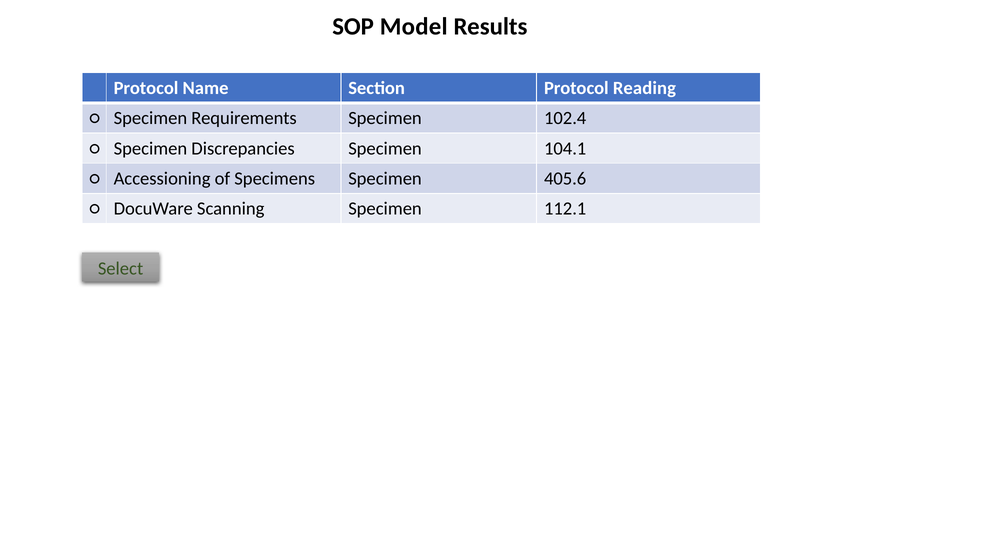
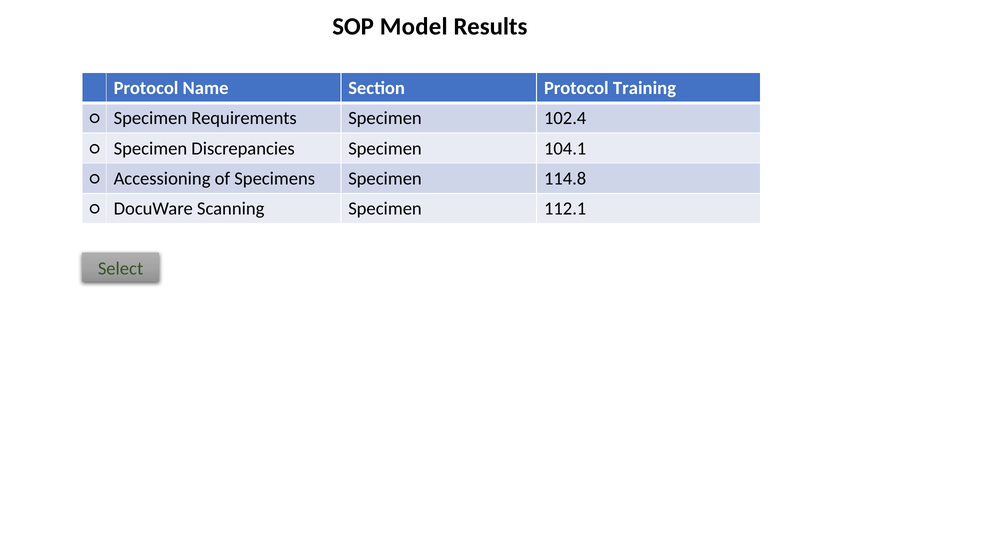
Reading: Reading -> Training
405.6: 405.6 -> 114.8
